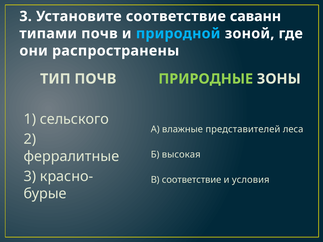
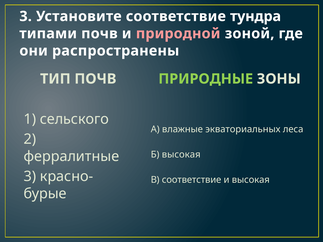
саванн: саванн -> тундра
природной colour: light blue -> pink
представителей: представителей -> экваториальных
и условия: условия -> высокая
